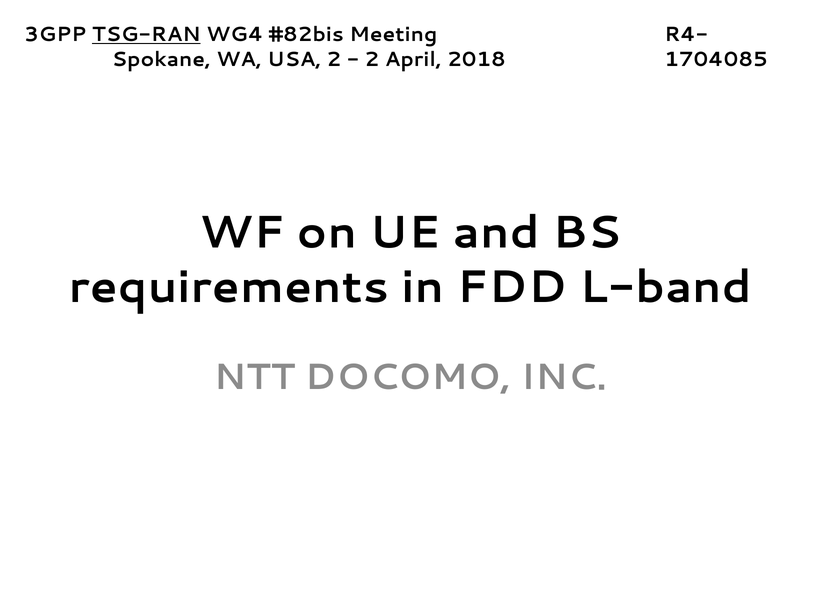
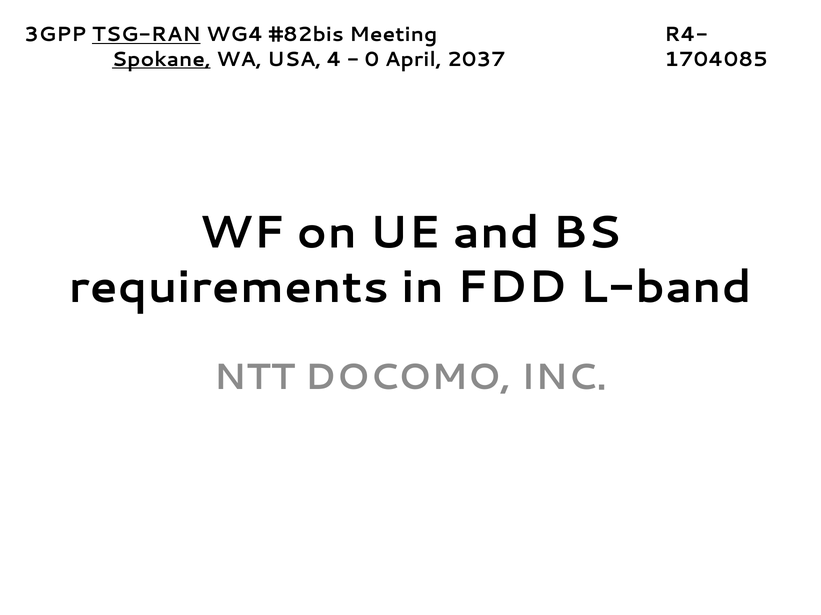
Spokane underline: none -> present
USA 2: 2 -> 4
2 at (372, 59): 2 -> 0
2018: 2018 -> 2037
